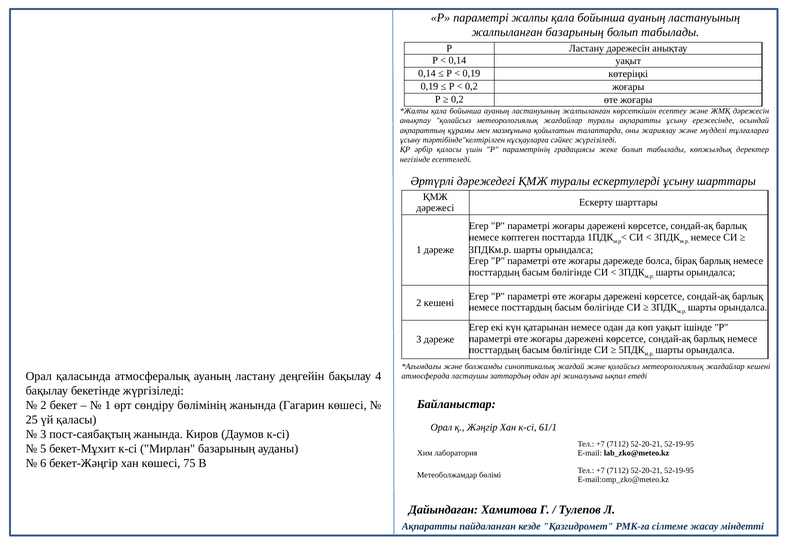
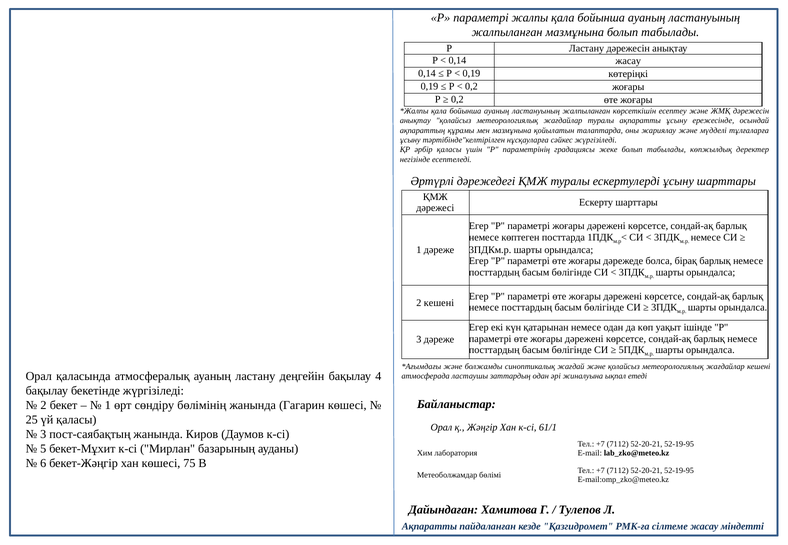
жалпыланған базарының: базарының -> мазмұнына
0,14 уақыт: уақыт -> жасау
